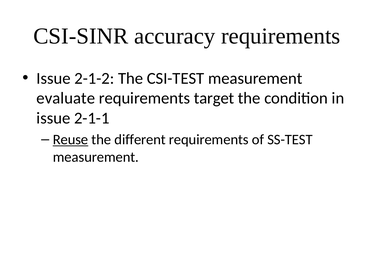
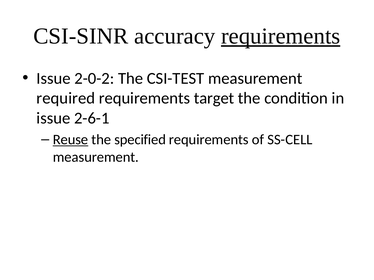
requirements at (281, 36) underline: none -> present
2-1-2: 2-1-2 -> 2-0-2
evaluate: evaluate -> required
2-1-1: 2-1-1 -> 2-6-1
different: different -> specified
SS-TEST: SS-TEST -> SS-CELL
